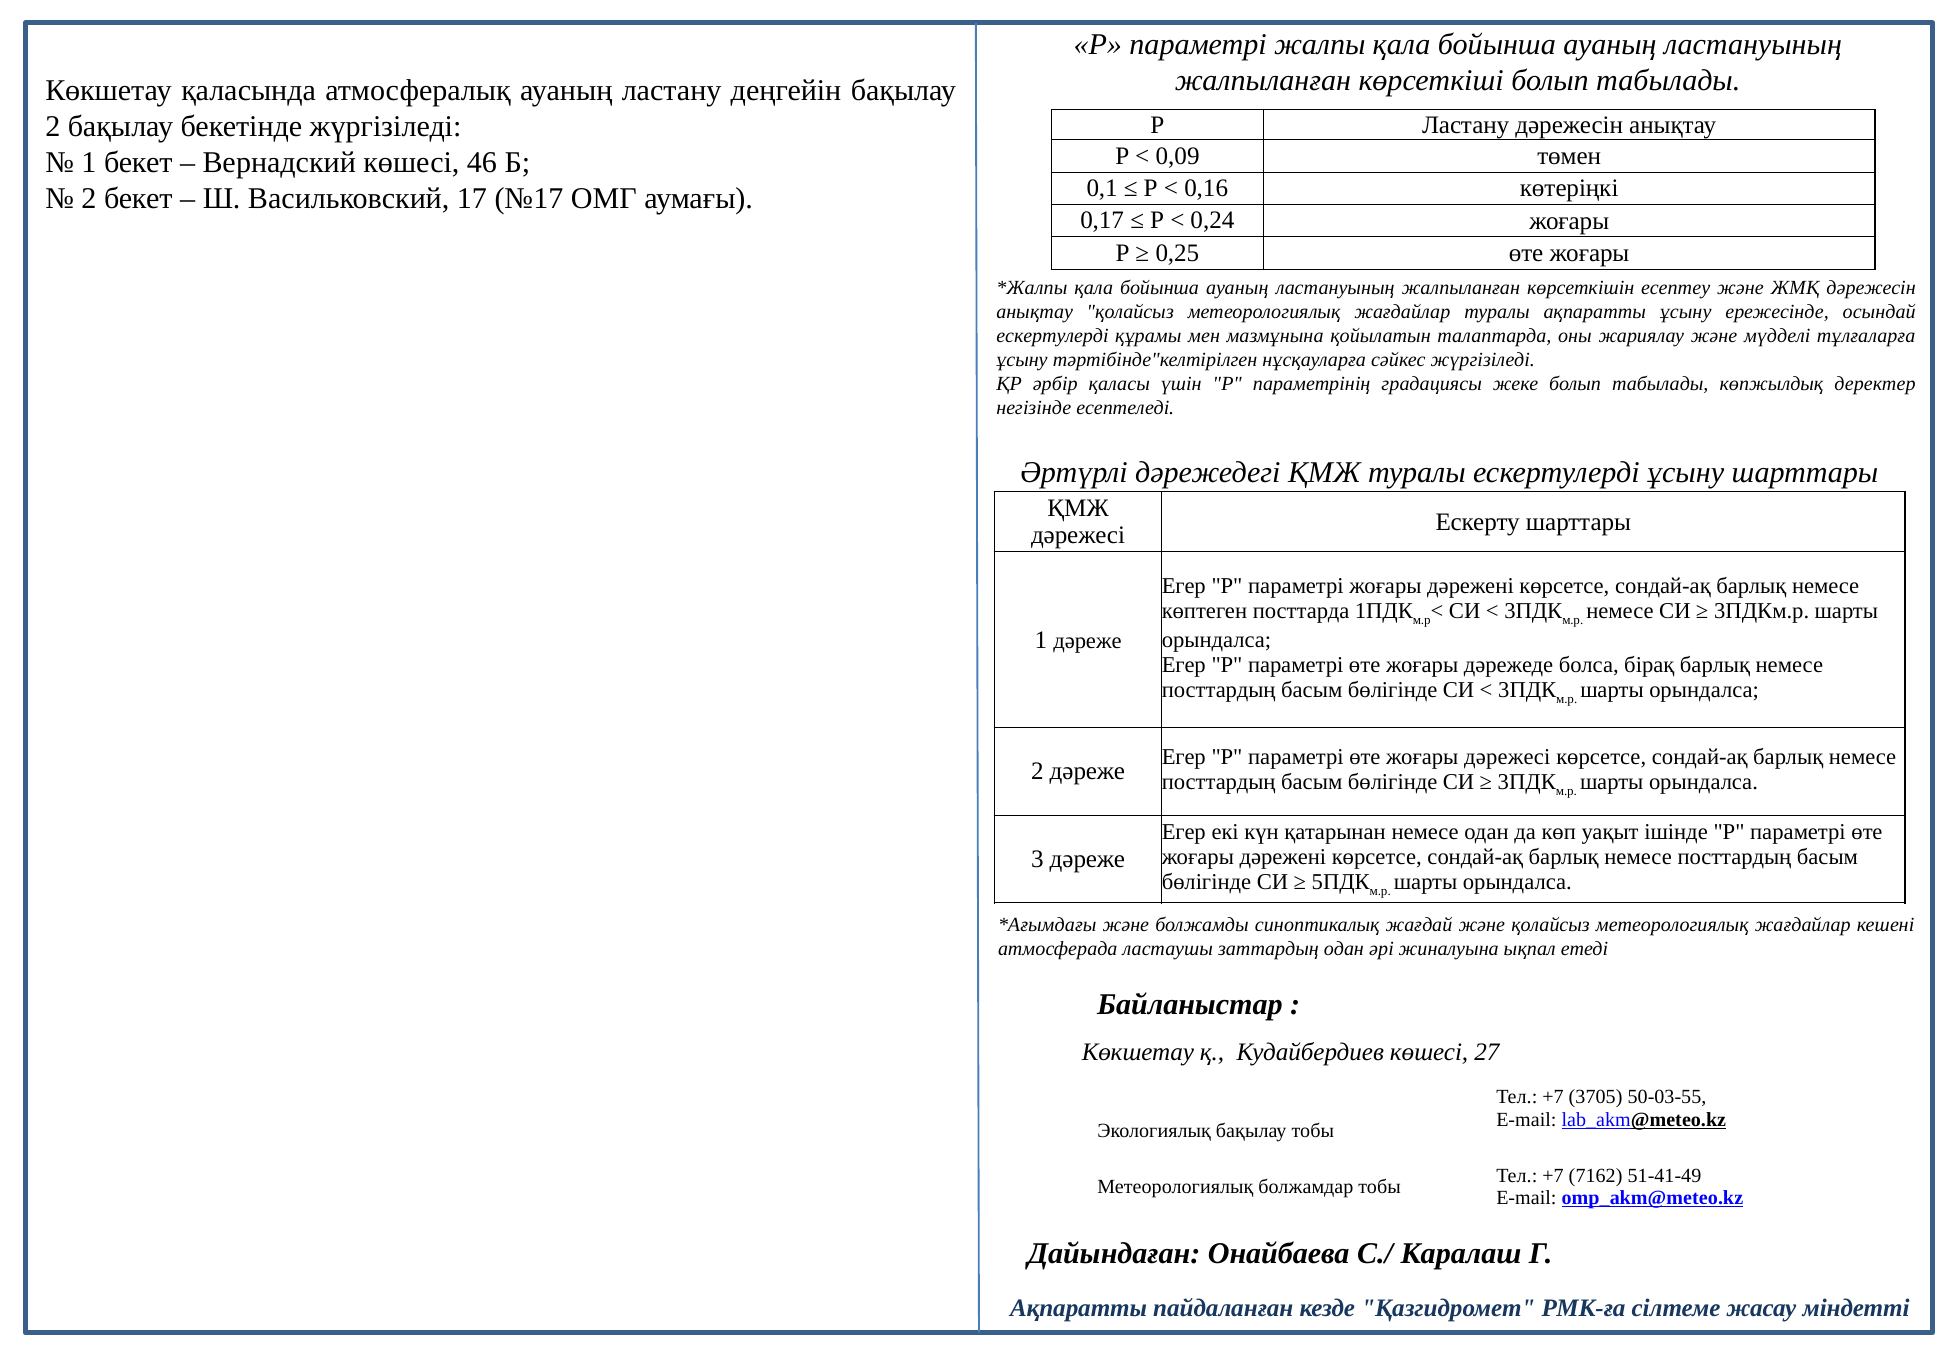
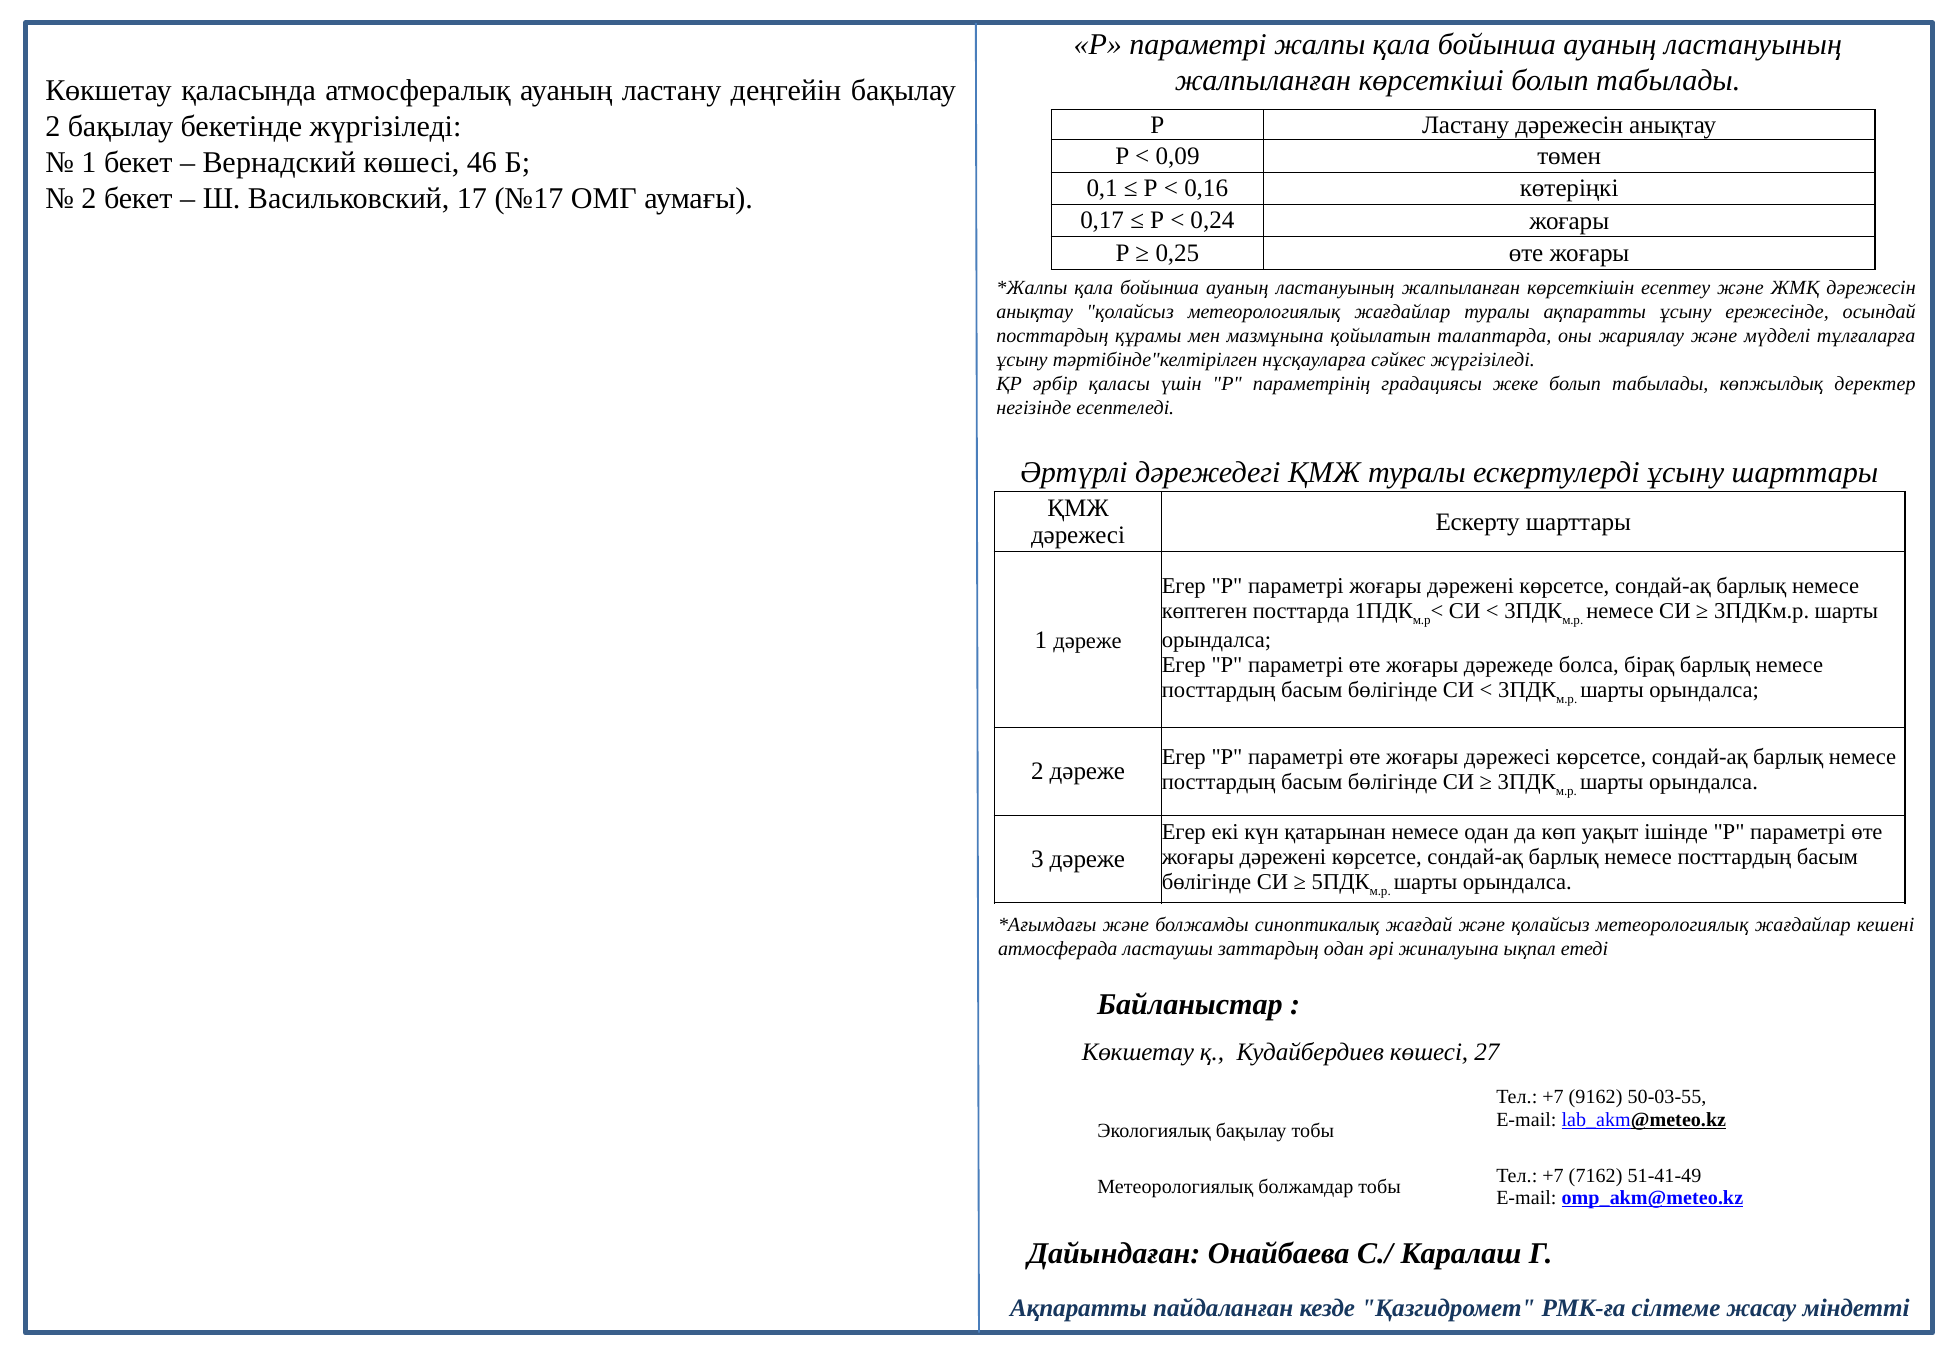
ескертулерді at (1052, 336): ескертулерді -> посттардың
3705: 3705 -> 9162
